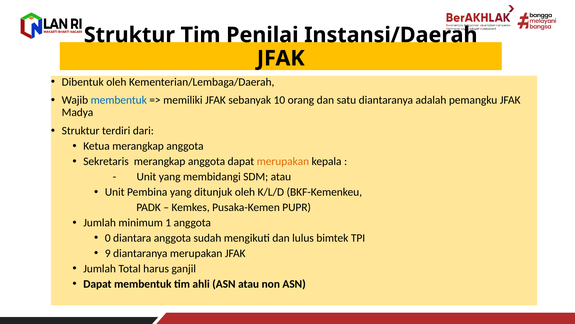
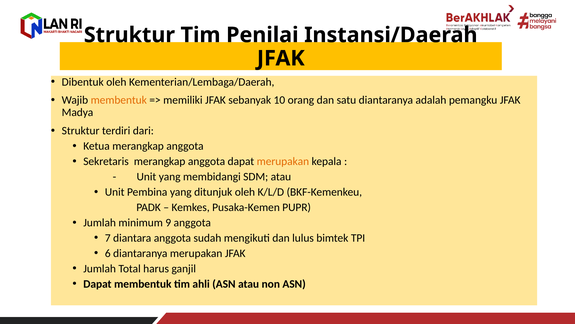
membentuk at (119, 100) colour: blue -> orange
1: 1 -> 9
0: 0 -> 7
9: 9 -> 6
